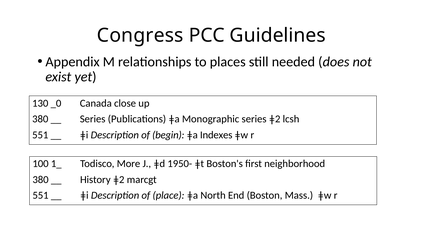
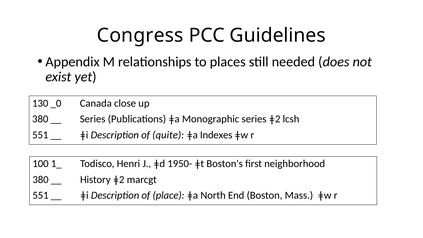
begin: begin -> quite
More: More -> Henri
